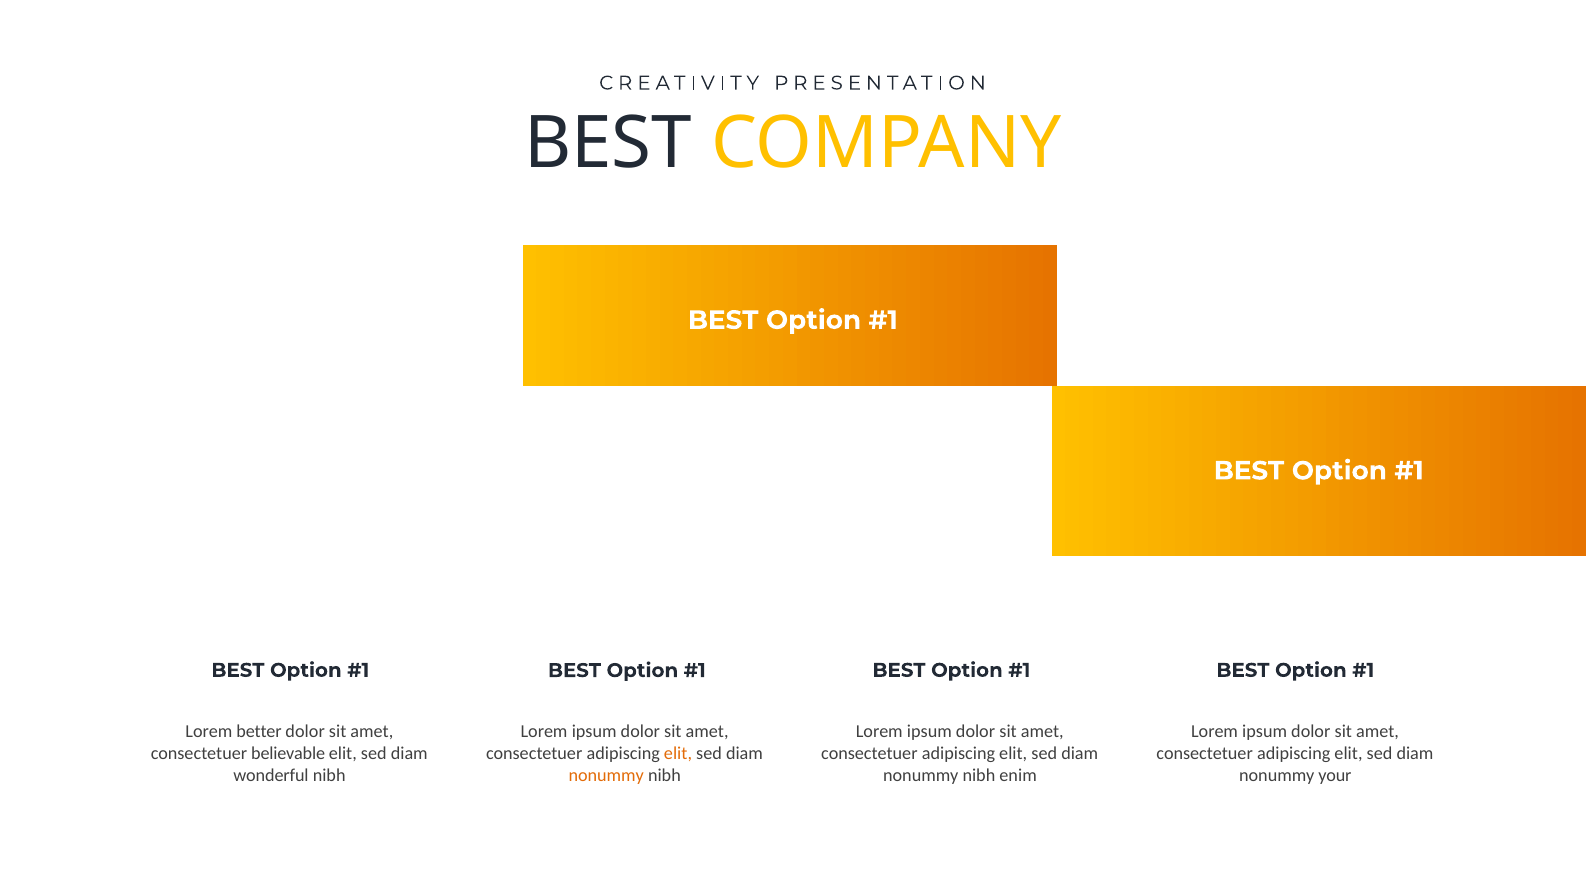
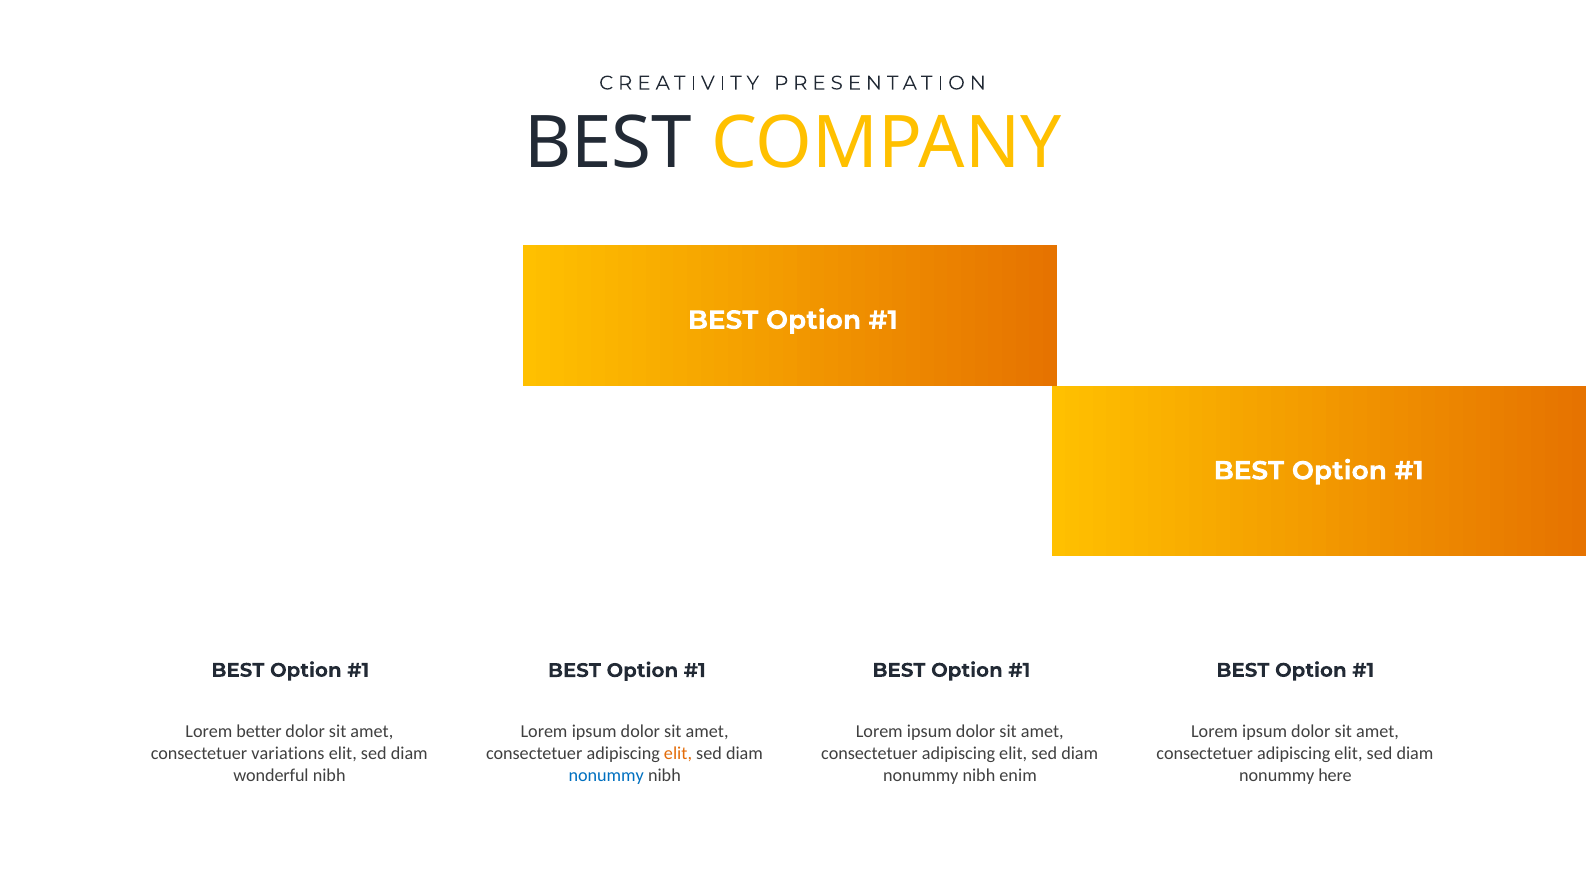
believable: believable -> variations
your: your -> here
nonummy at (606, 776) colour: orange -> blue
